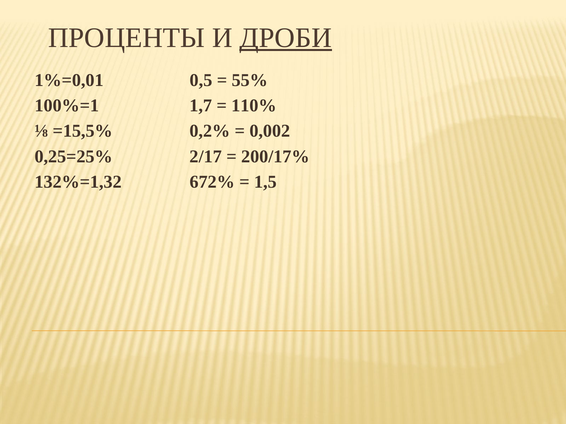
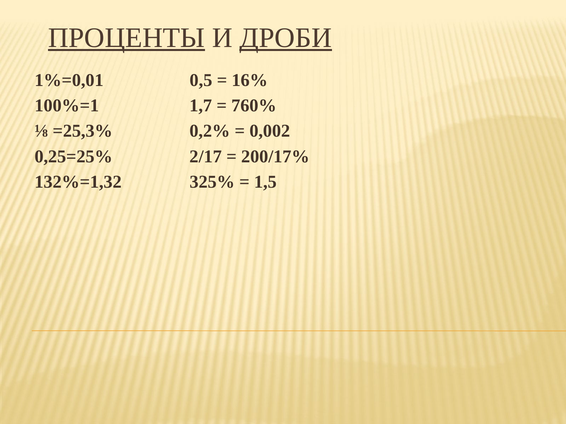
ПРОЦЕНТЫ underline: none -> present
55%: 55% -> 16%
110%: 110% -> 760%
=15,5%: =15,5% -> =25,3%
672%: 672% -> 325%
